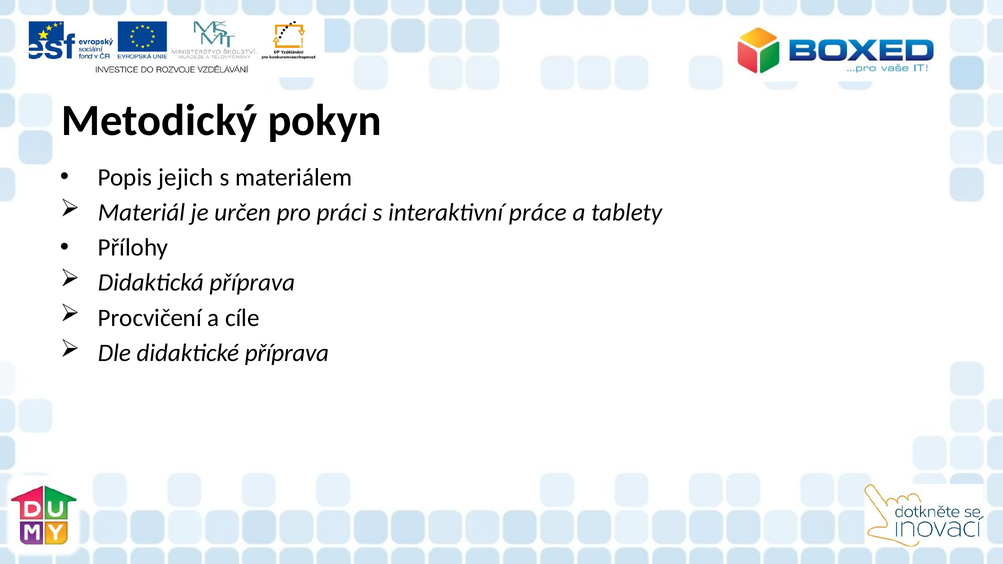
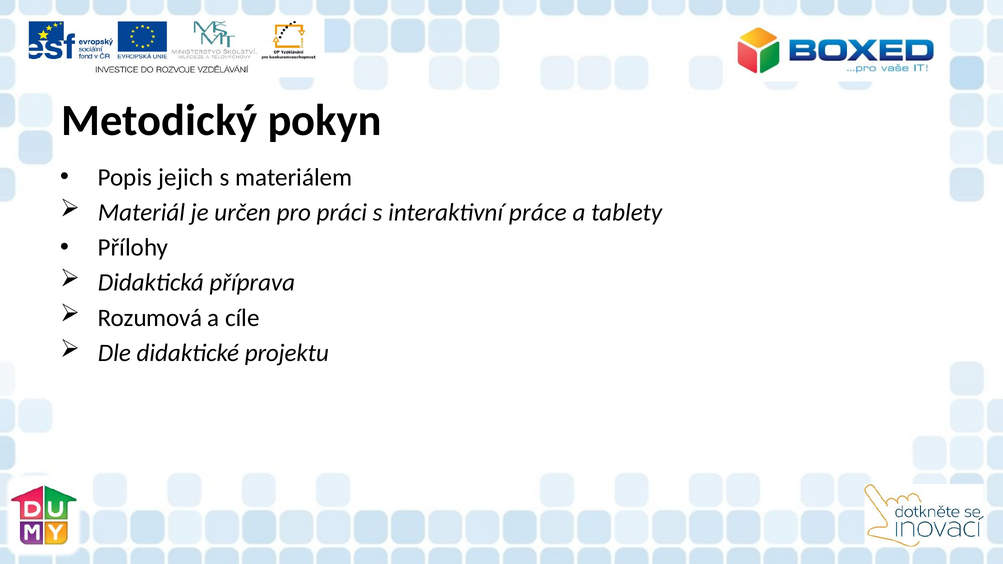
Procvičení: Procvičení -> Rozumová
didaktické příprava: příprava -> projektu
